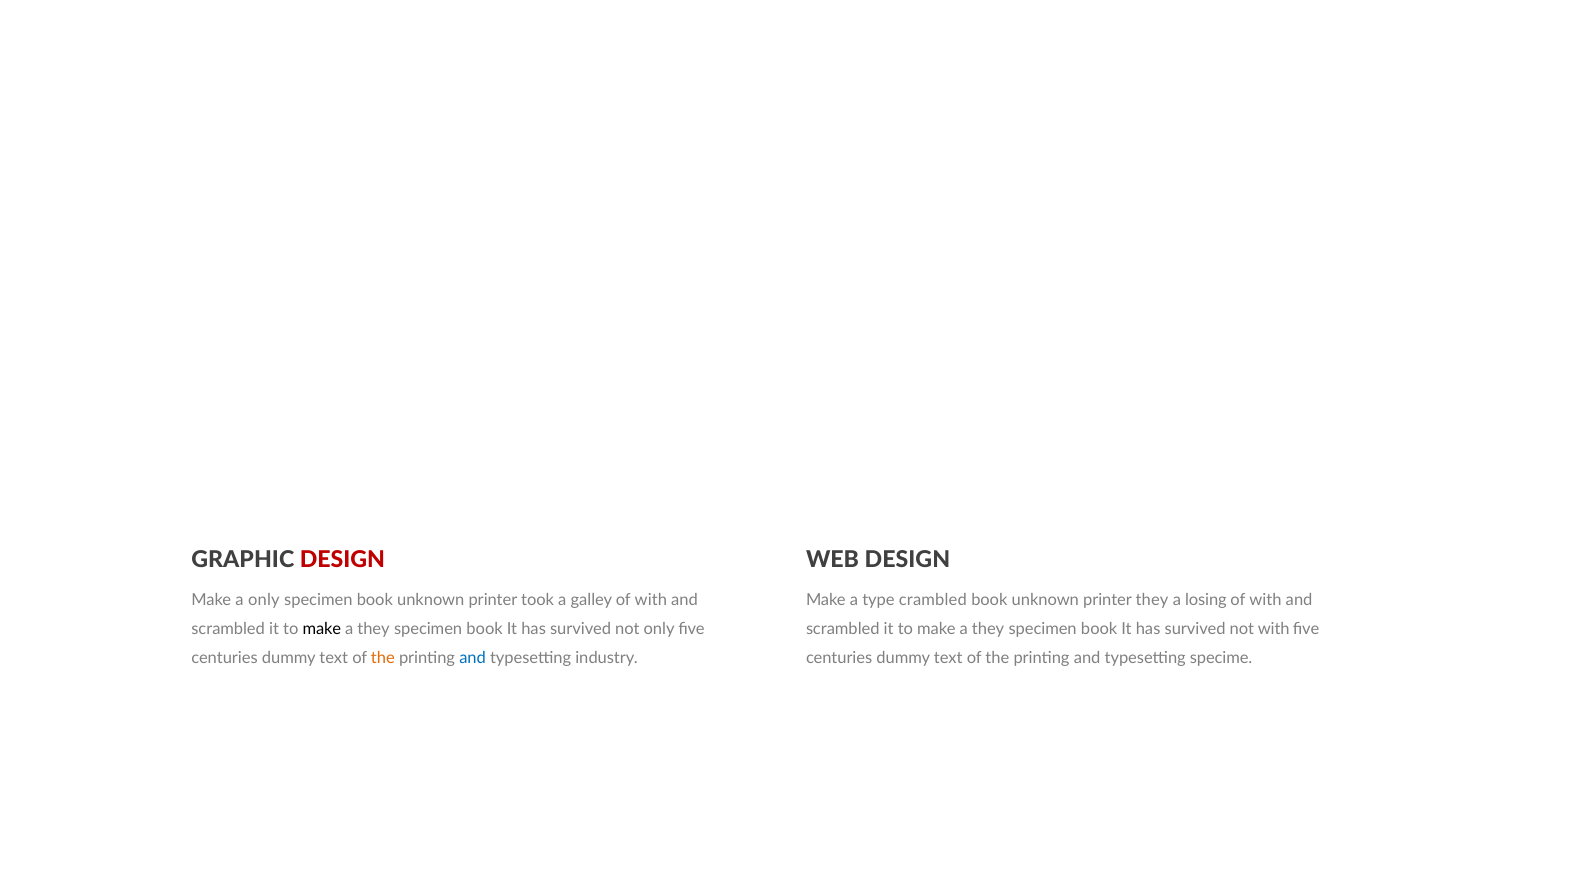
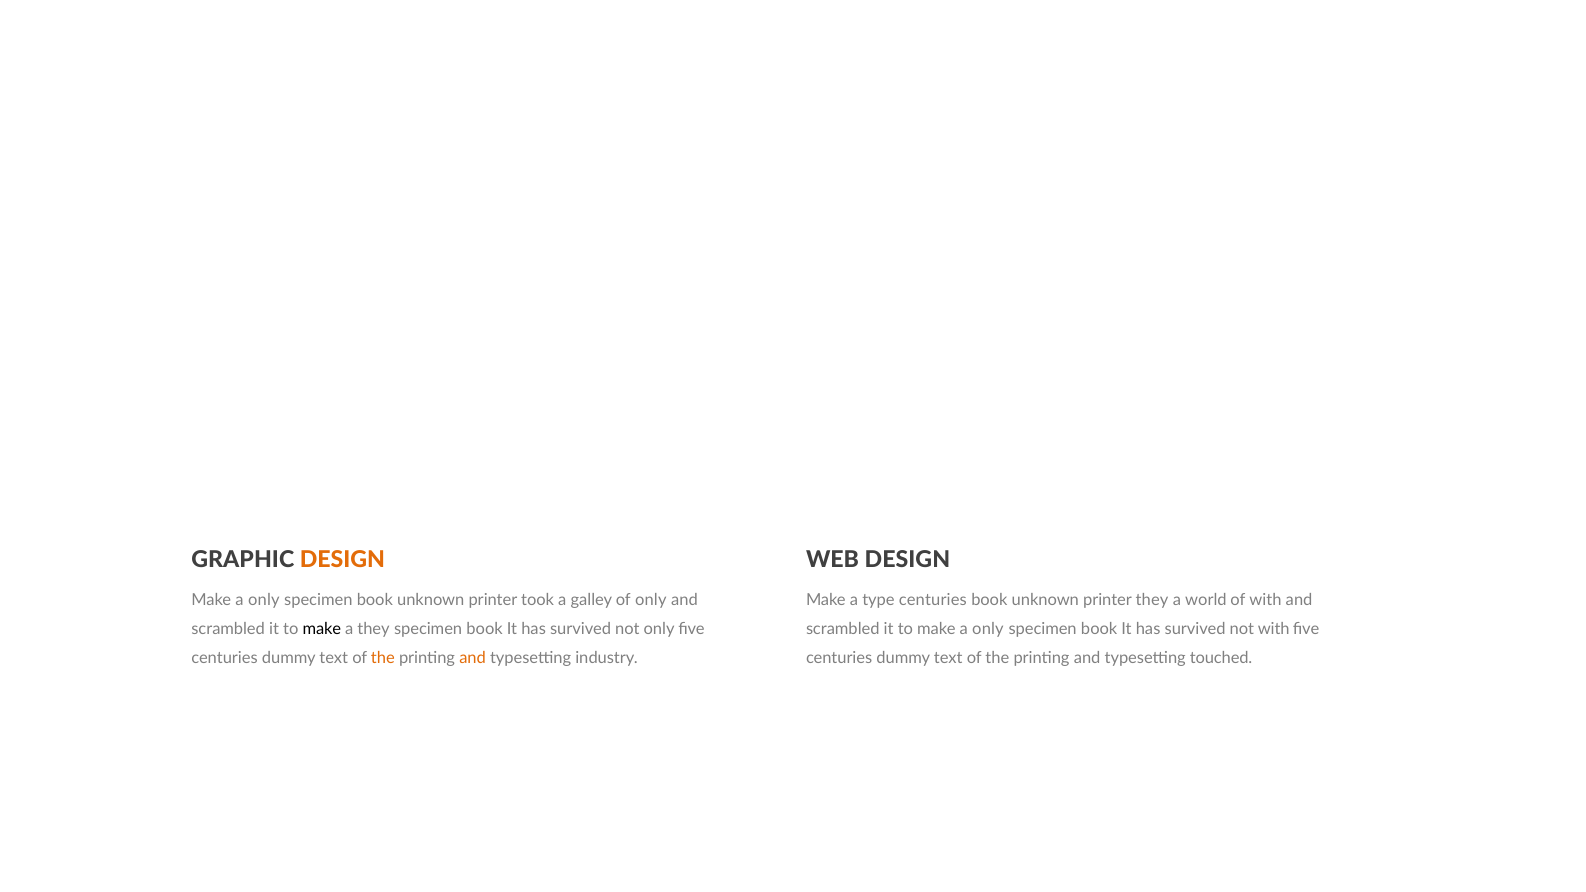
DESIGN at (342, 560) colour: red -> orange
galley of with: with -> only
type crambled: crambled -> centuries
losing: losing -> world
they at (988, 629): they -> only
and at (473, 658) colour: blue -> orange
specime: specime -> touched
